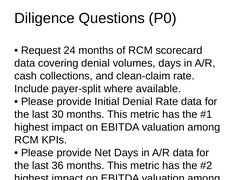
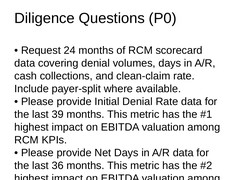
30: 30 -> 39
